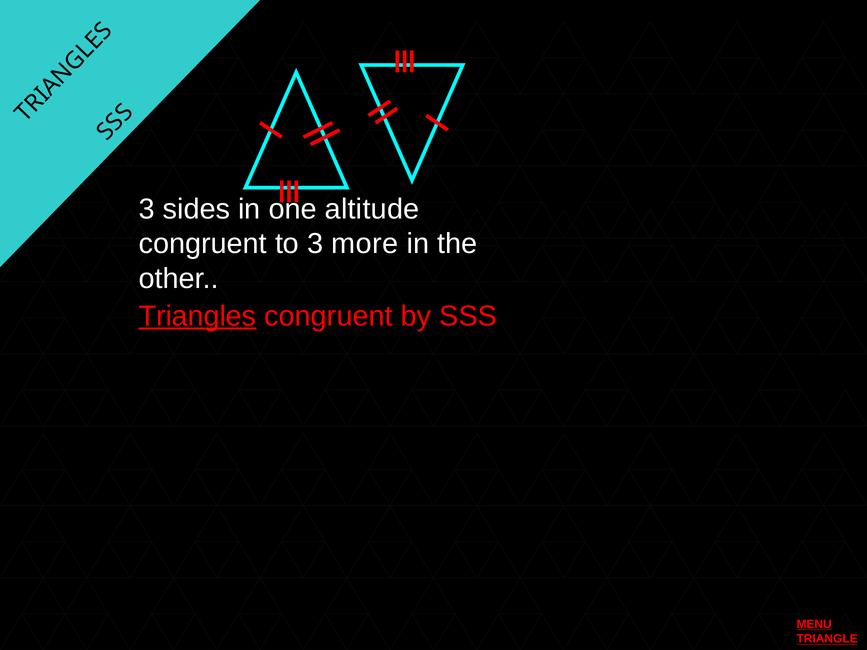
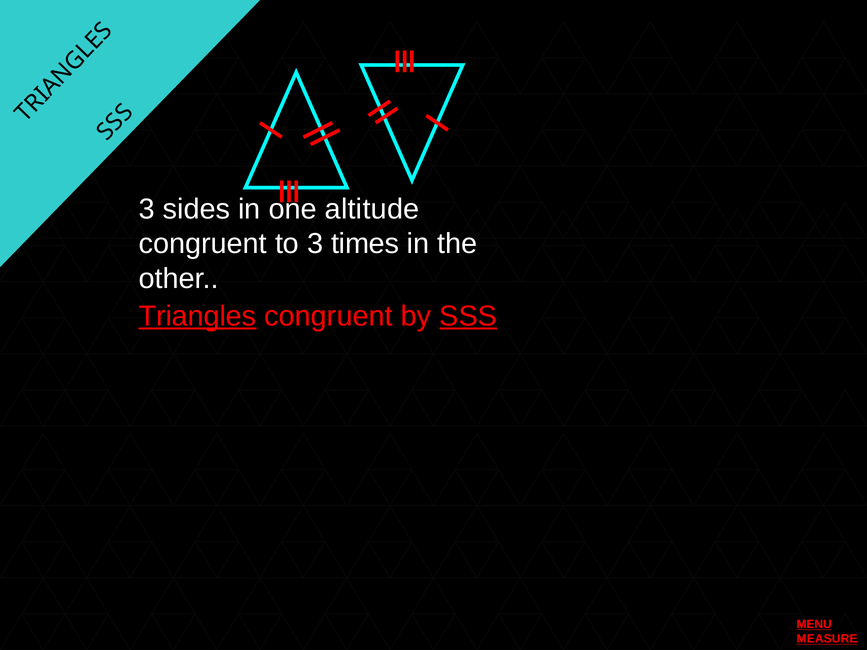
more: more -> times
SSS underline: none -> present
TRIANGLE: TRIANGLE -> MEASURE
